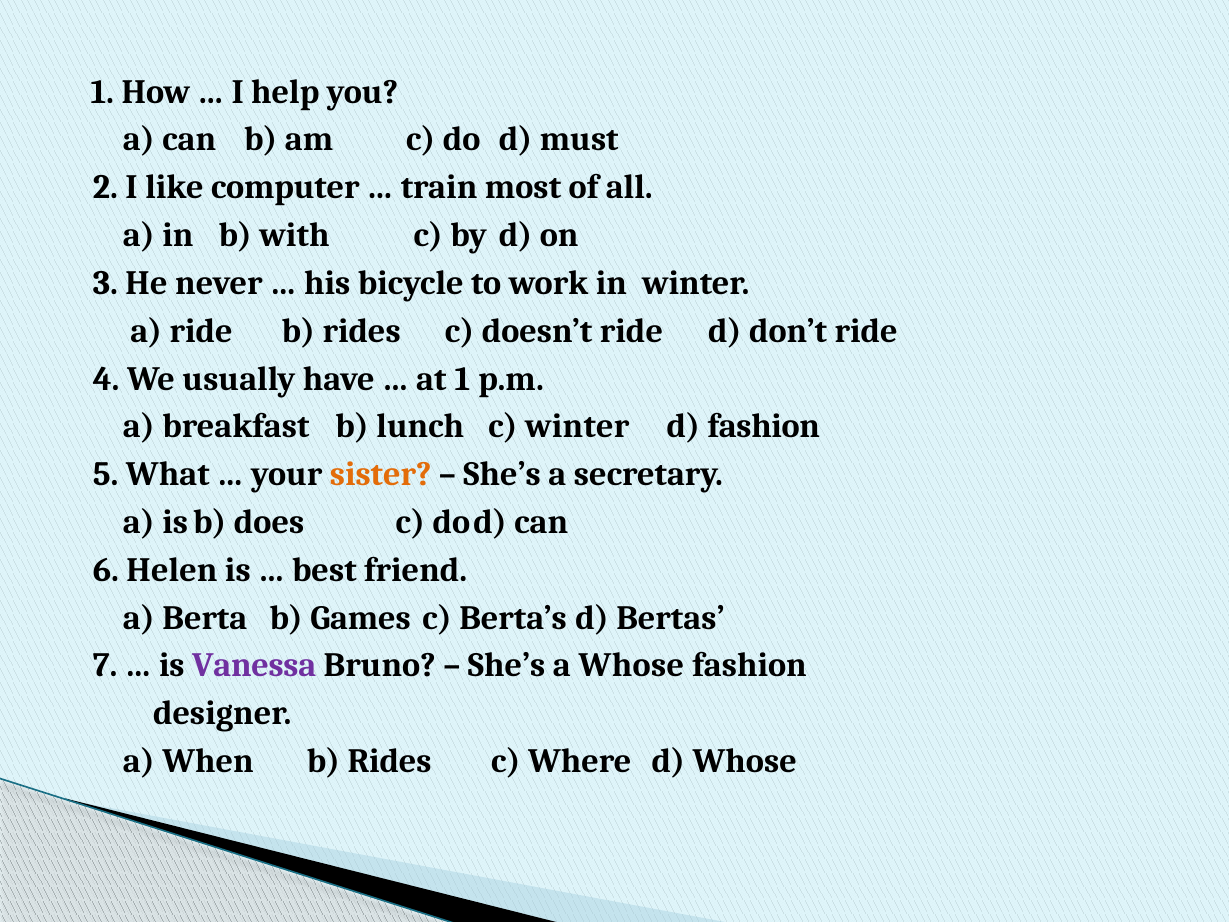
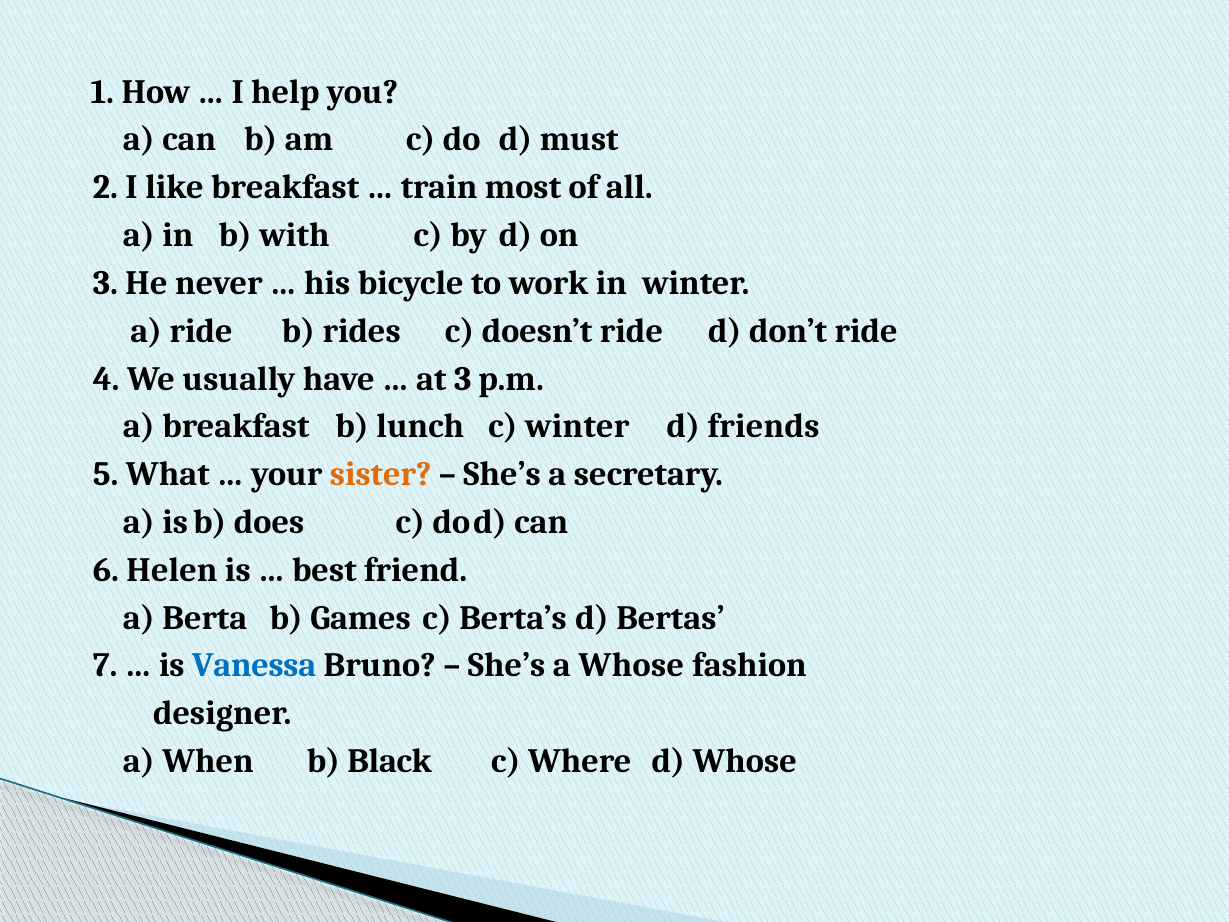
like computer: computer -> breakfast
at 1: 1 -> 3
d fashion: fashion -> friends
Vanessa colour: purple -> blue
When b Rides: Rides -> Black
